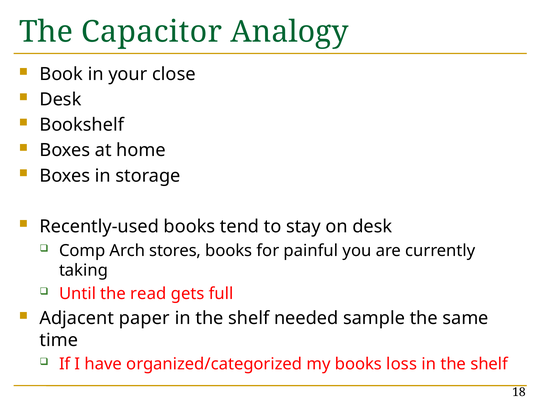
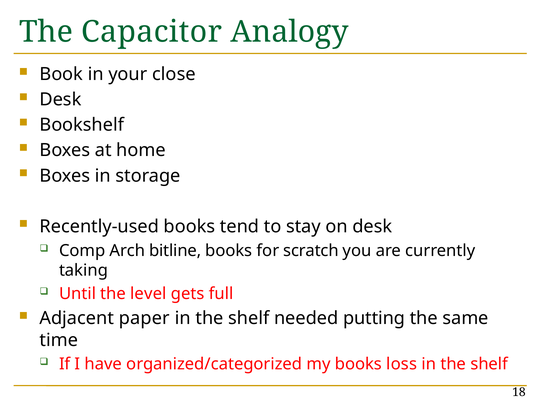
stores: stores -> bitline
painful: painful -> scratch
read: read -> level
sample: sample -> putting
